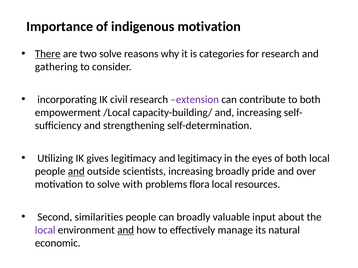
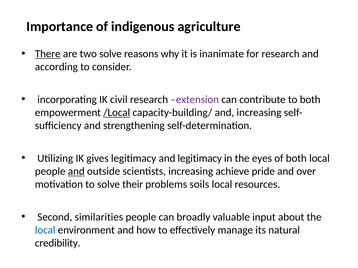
indigenous motivation: motivation -> agriculture
categories: categories -> inanimate
gathering: gathering -> according
/Local underline: none -> present
increasing broadly: broadly -> achieve
with: with -> their
flora: flora -> soils
local at (45, 230) colour: purple -> blue
and at (126, 230) underline: present -> none
economic: economic -> credibility
